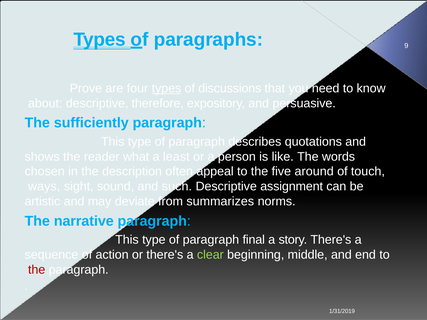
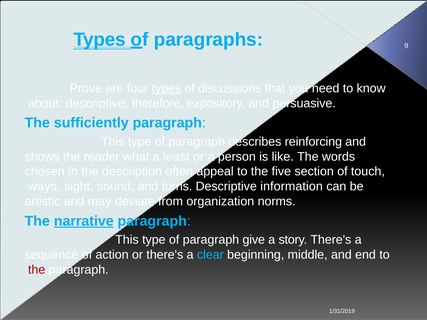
quotations: quotations -> reinforcing
around: around -> section
such: such -> turns
assignment: assignment -> information
summarizes: summarizes -> organization
narrative underline: none -> present
final: final -> give
clear colour: light green -> light blue
